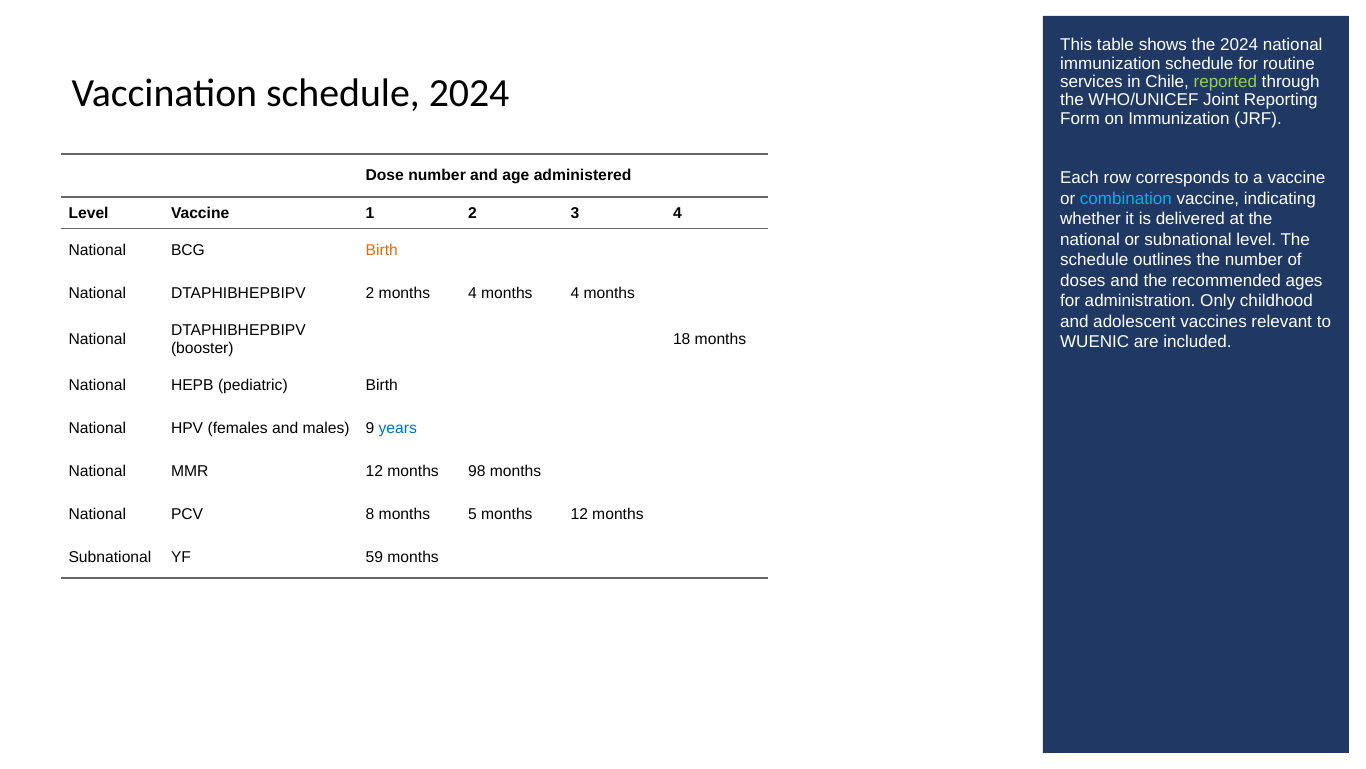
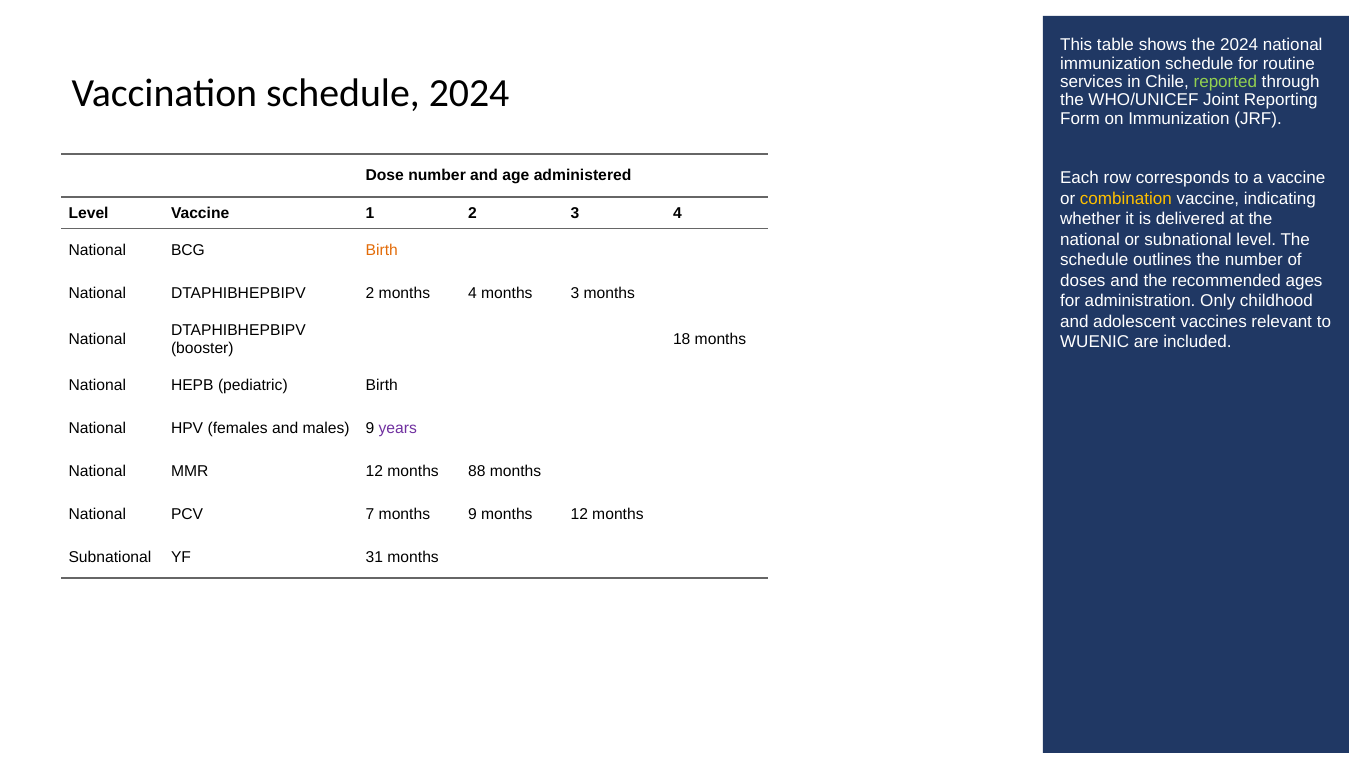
combination colour: light blue -> yellow
4 months 4: 4 -> 3
years colour: blue -> purple
98: 98 -> 88
8: 8 -> 7
months 5: 5 -> 9
59: 59 -> 31
